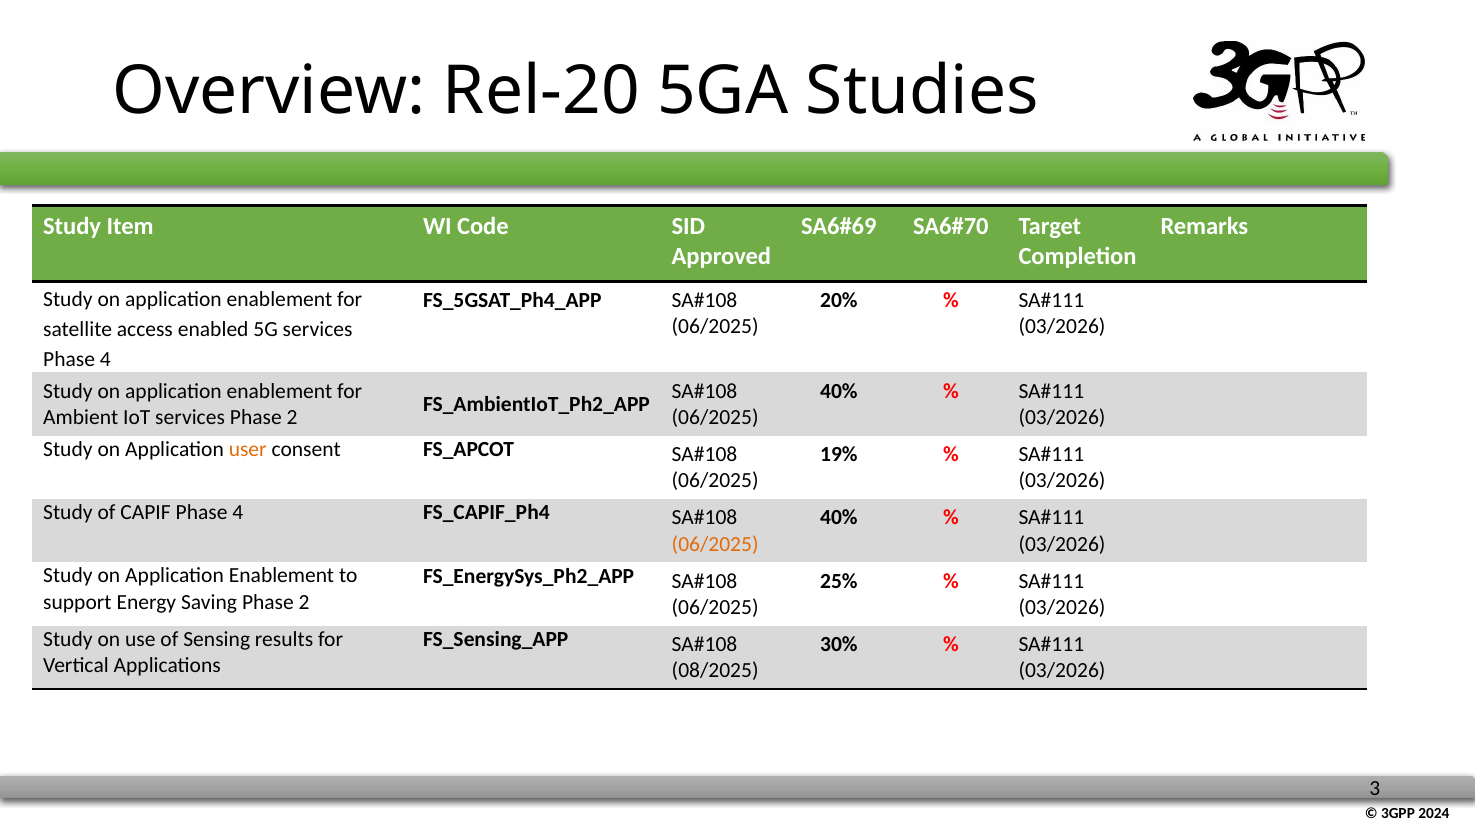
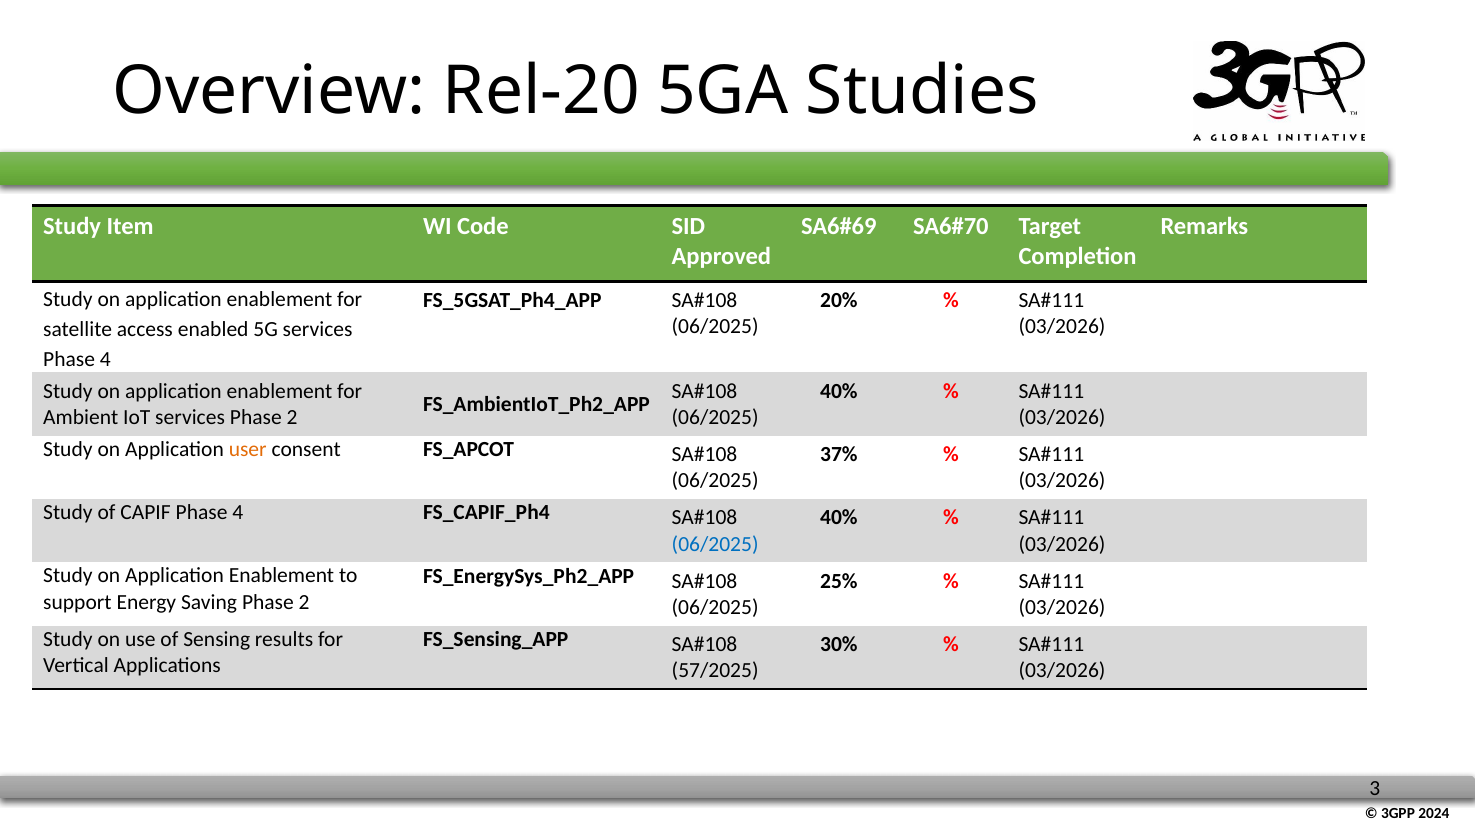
19%: 19% -> 37%
06/2025 at (715, 544) colour: orange -> blue
08/2025: 08/2025 -> 57/2025
